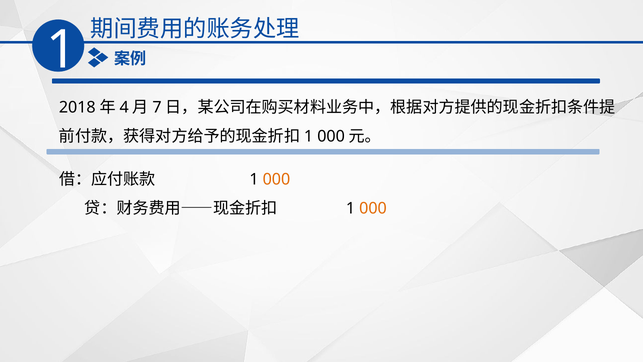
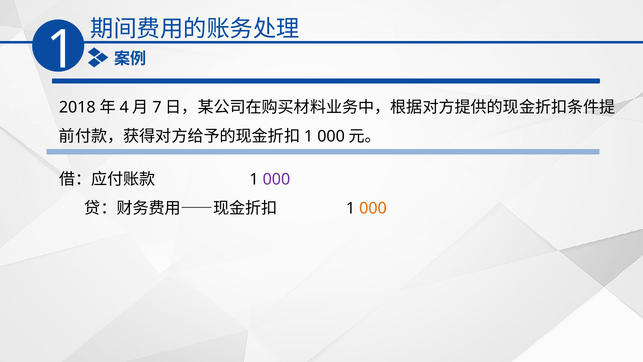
000 at (276, 179) colour: orange -> purple
